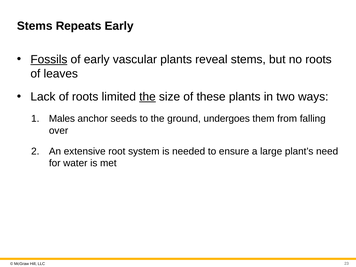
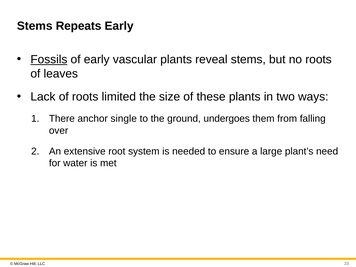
the at (147, 97) underline: present -> none
Males: Males -> There
seeds: seeds -> single
